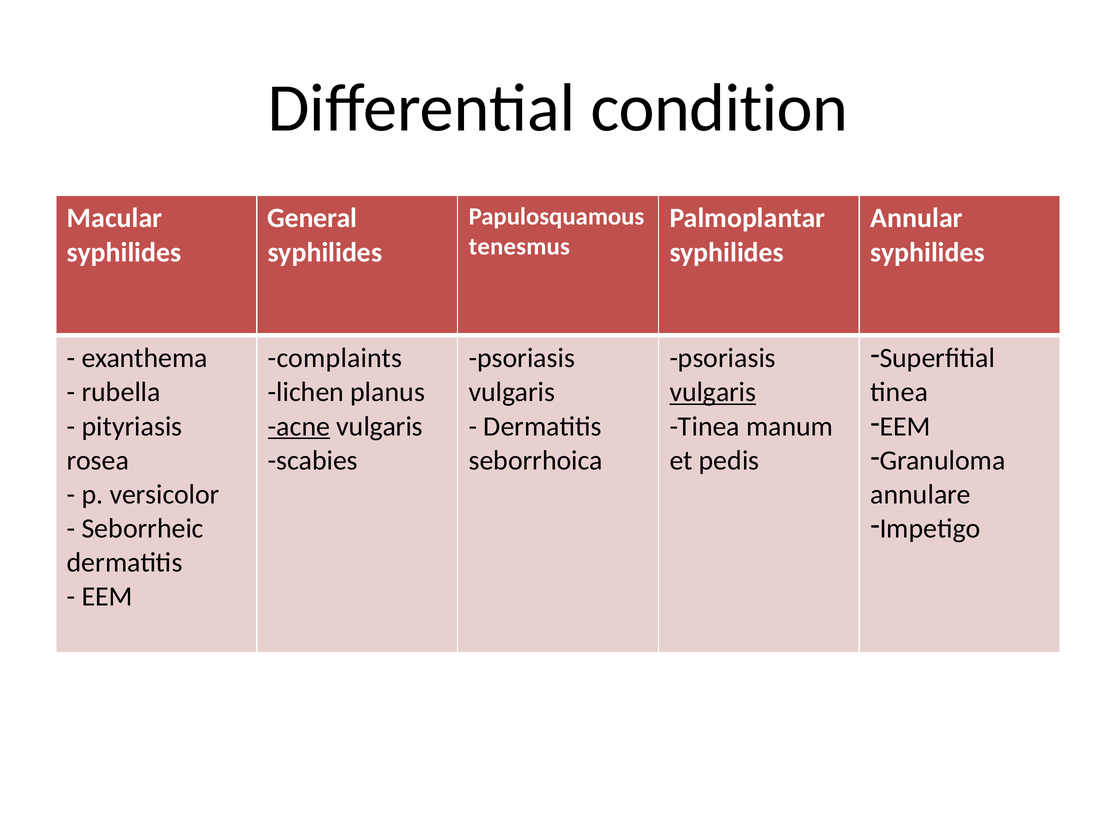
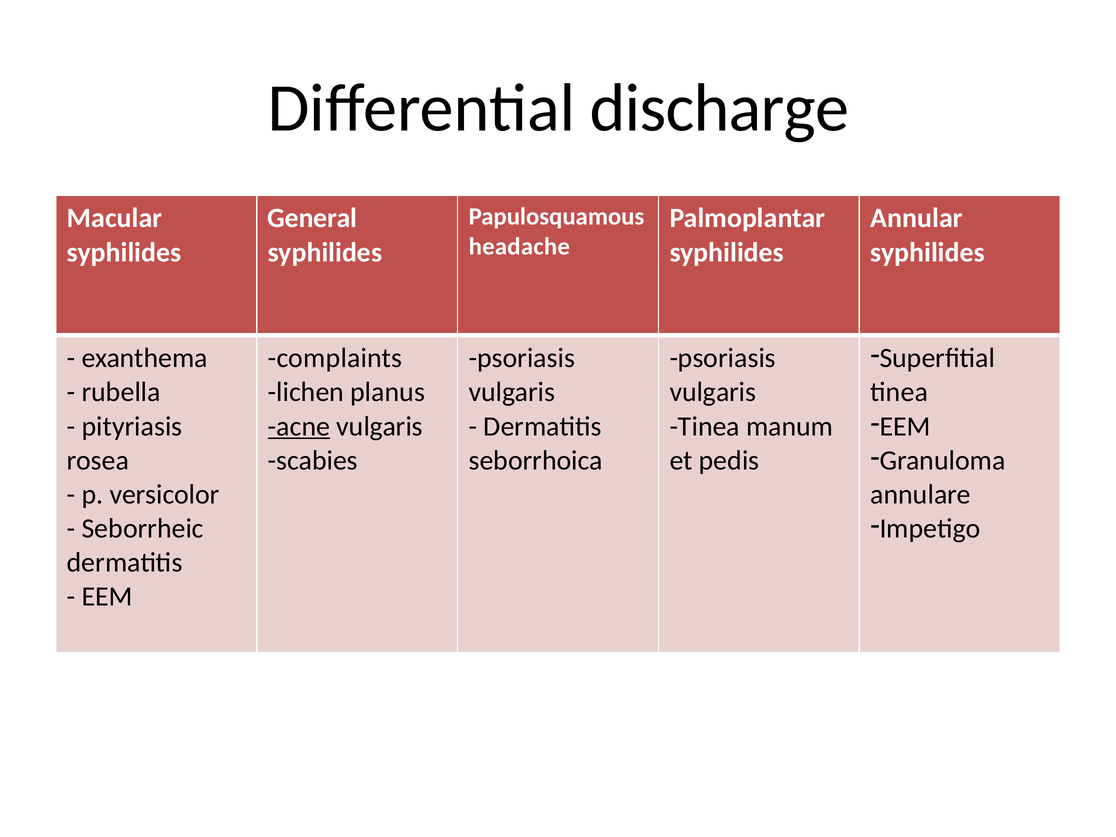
condition: condition -> discharge
tenesmus: tenesmus -> headache
vulgaris at (713, 392) underline: present -> none
